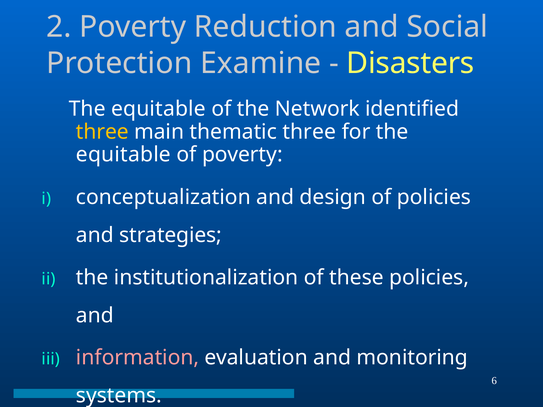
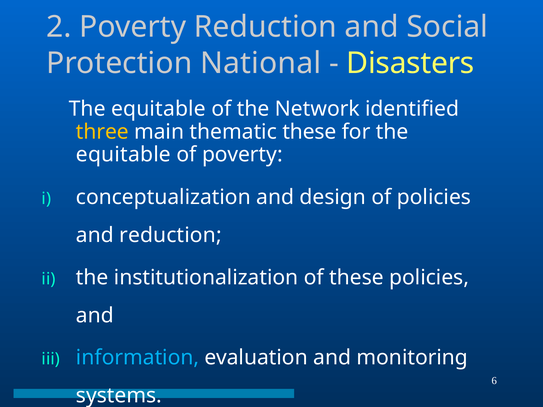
Examine: Examine -> National
thematic three: three -> these
and strategies: strategies -> reduction
information colour: pink -> light blue
